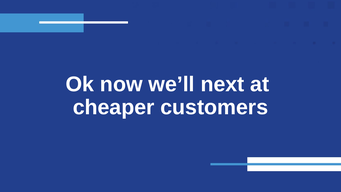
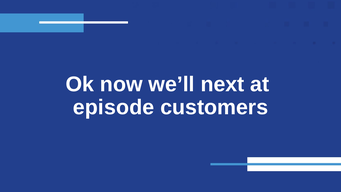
cheaper: cheaper -> episode
